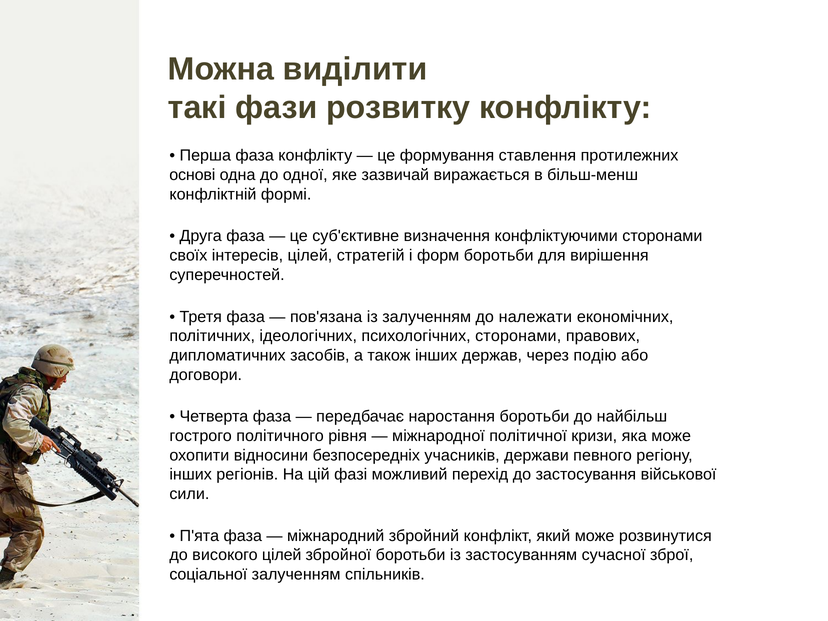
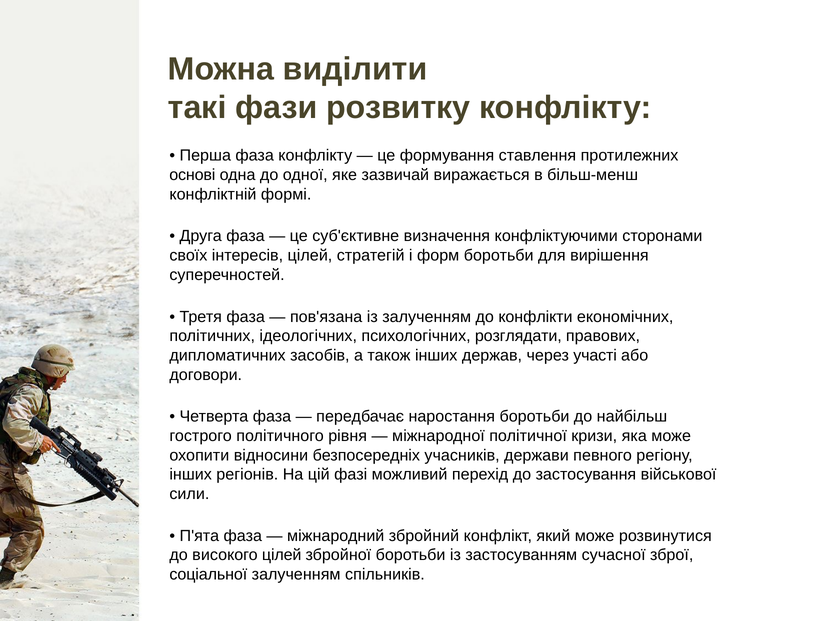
належати: належати -> конфлікти
психологічних сторонами: сторонами -> розглядати
подію: подію -> участі
